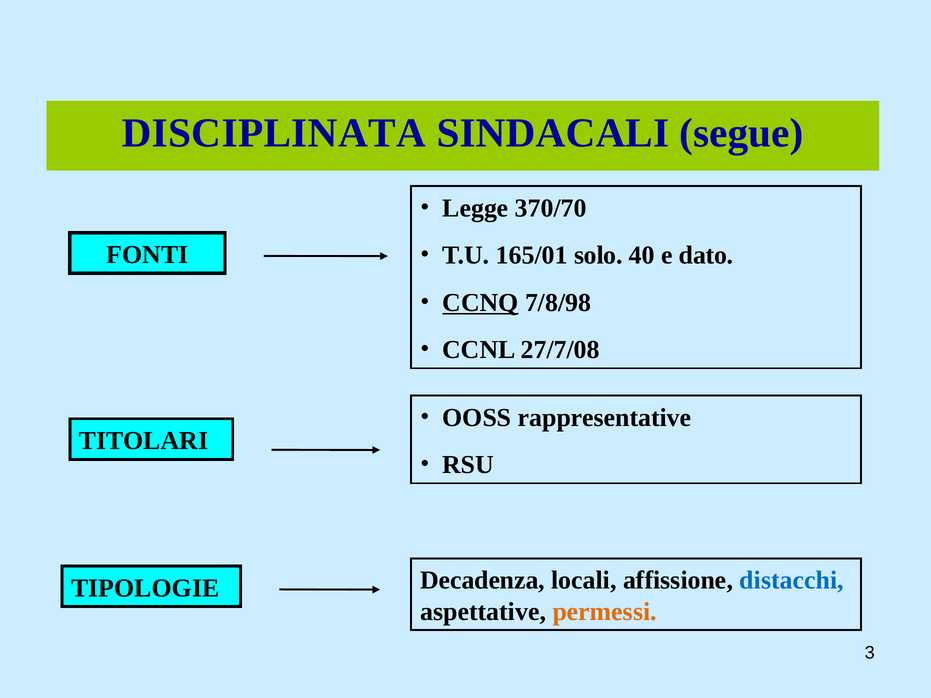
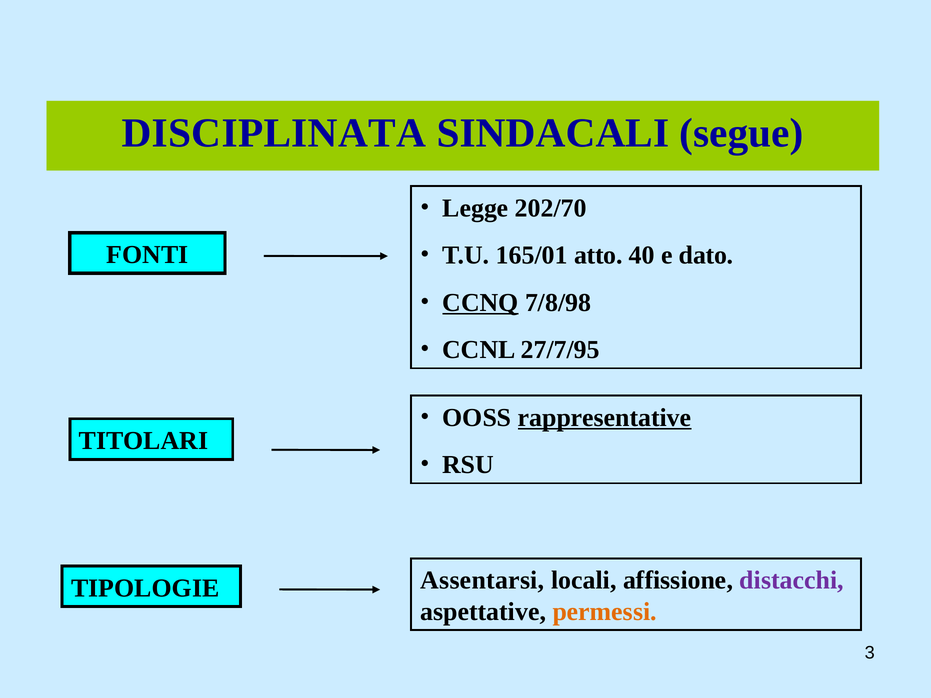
370/70: 370/70 -> 202/70
solo: solo -> atto
27/7/08: 27/7/08 -> 27/7/95
rappresentative underline: none -> present
Decadenza: Decadenza -> Assentarsi
distacchi colour: blue -> purple
